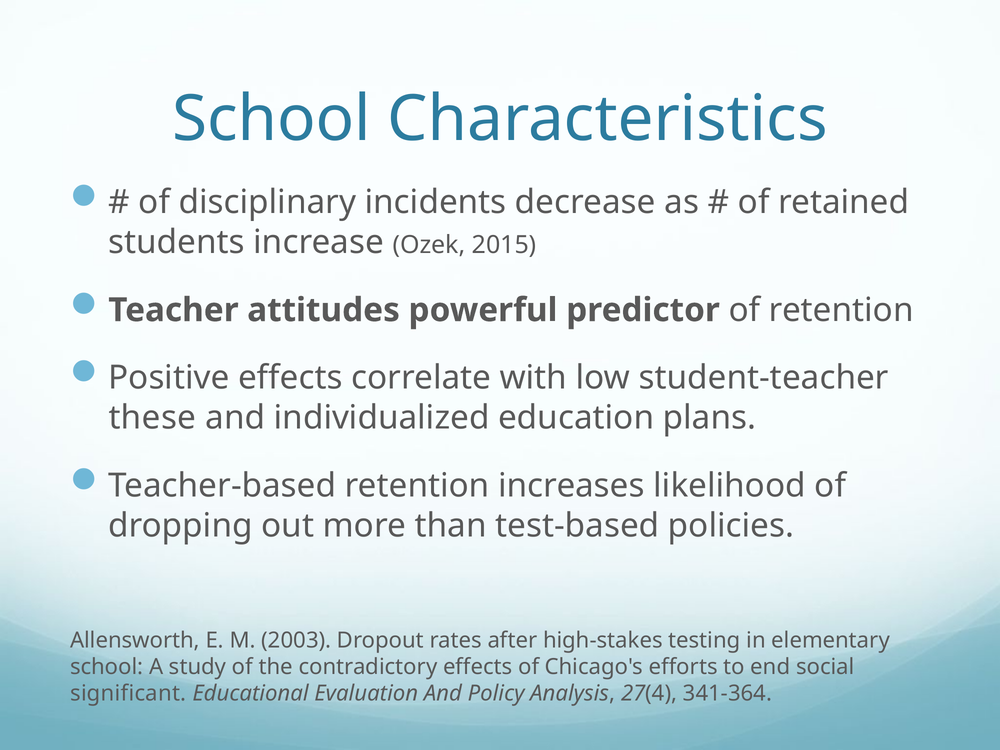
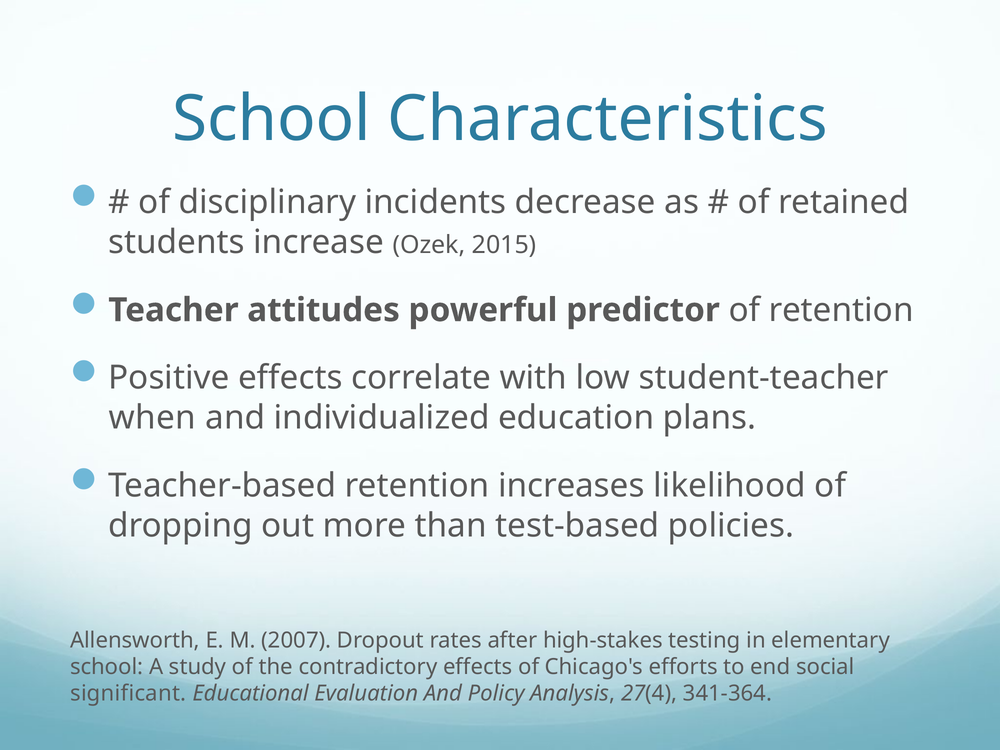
these: these -> when
2003: 2003 -> 2007
